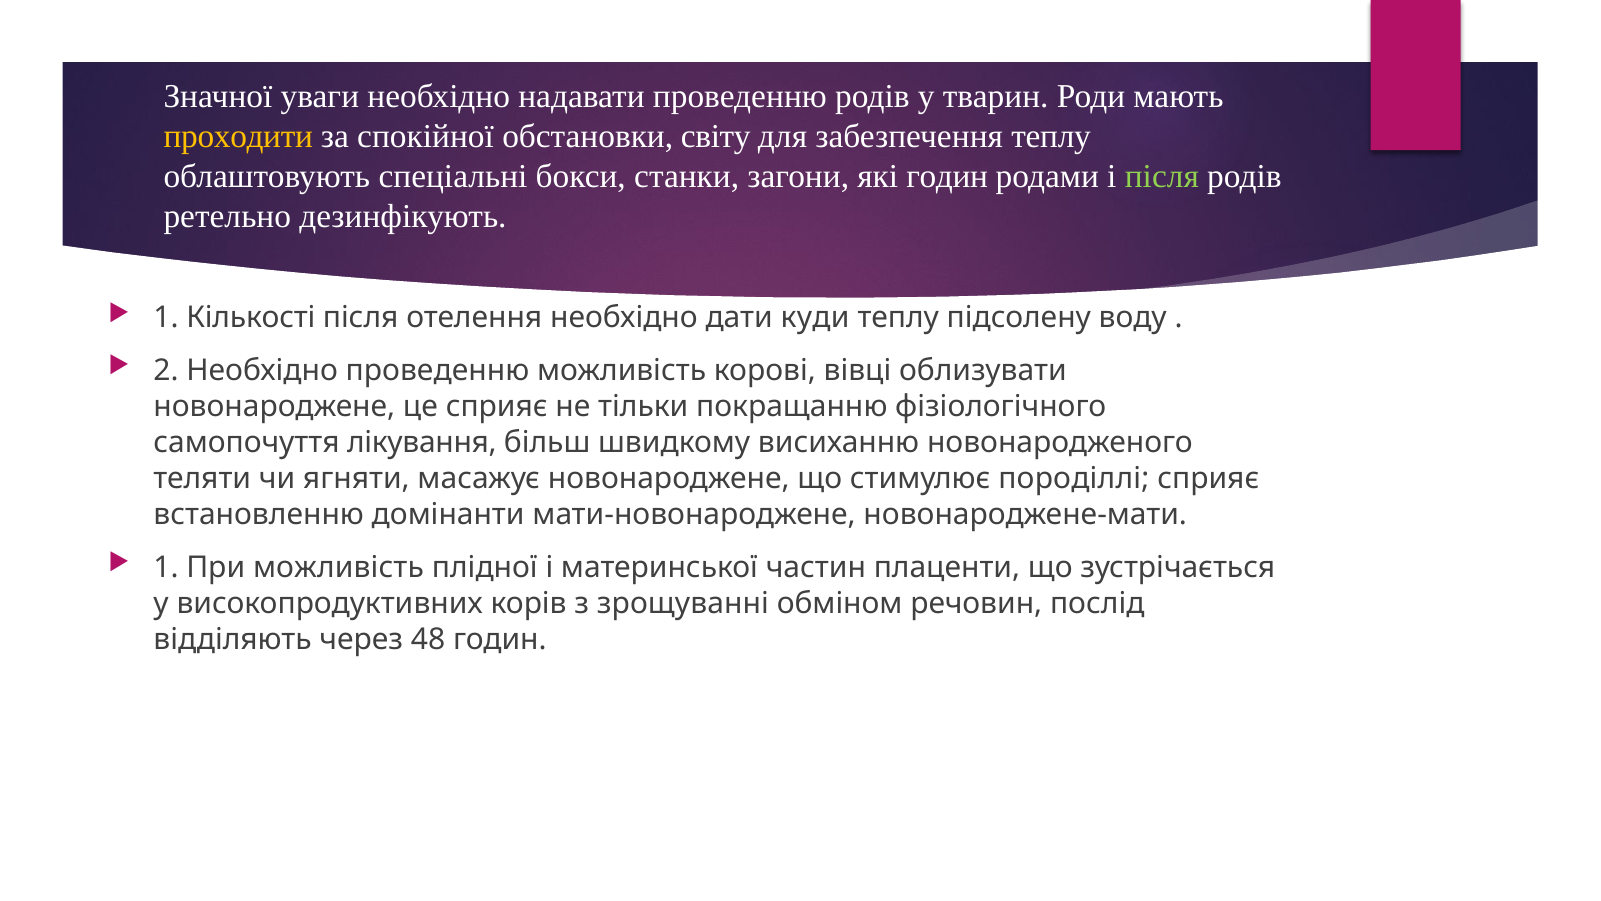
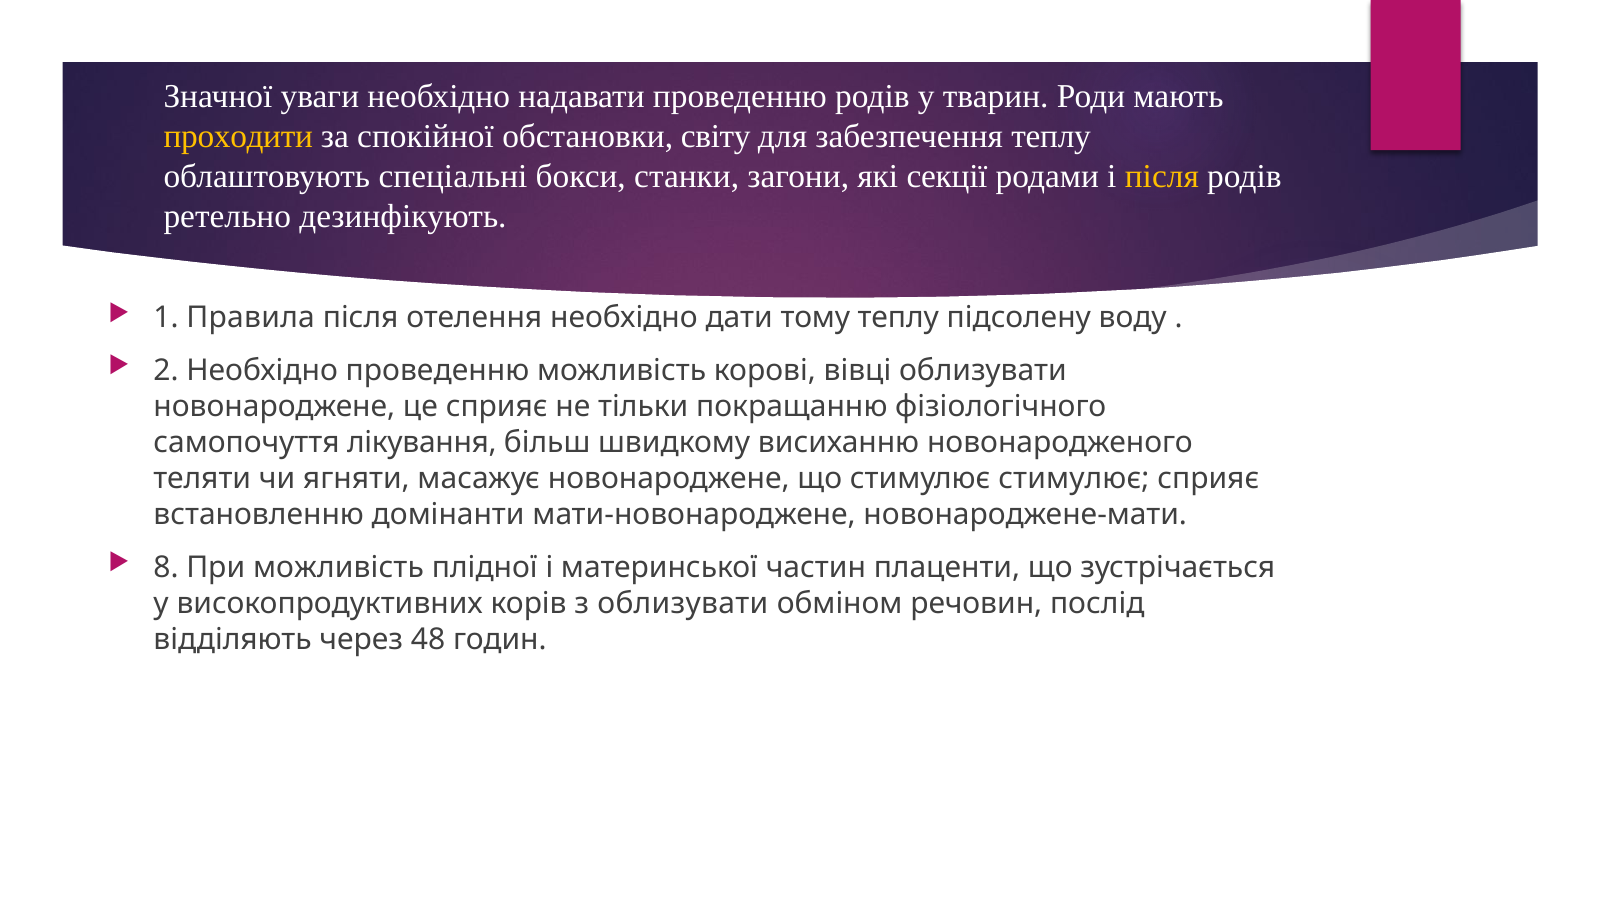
які годин: годин -> секції
після at (1162, 177) colour: light green -> yellow
Кількості: Кількості -> Правила
куди: куди -> тому
стимулює породіллі: породіллі -> стимулює
1 at (166, 567): 1 -> 8
з зрощуванні: зрощуванні -> облизувати
